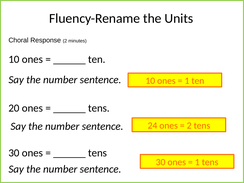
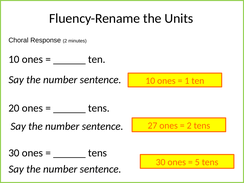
24: 24 -> 27
1 at (197, 162): 1 -> 5
